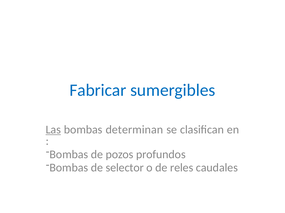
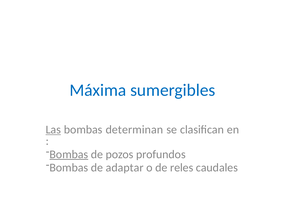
Fabricar: Fabricar -> Máxima
Bombas at (69, 155) underline: none -> present
selector: selector -> adaptar
